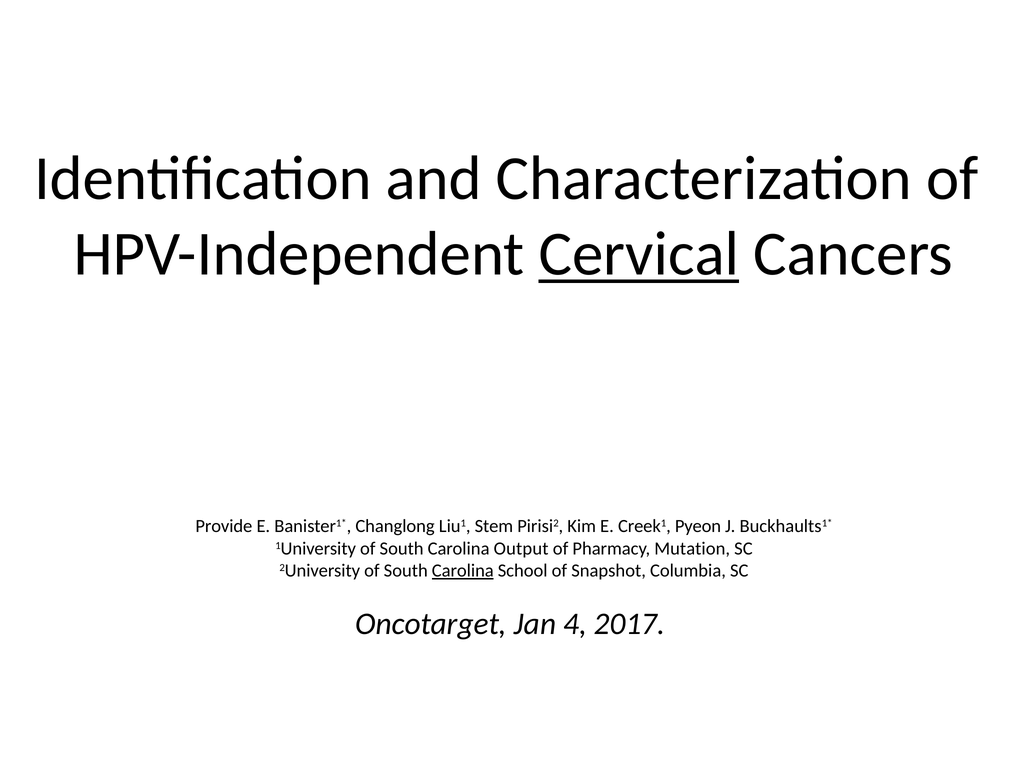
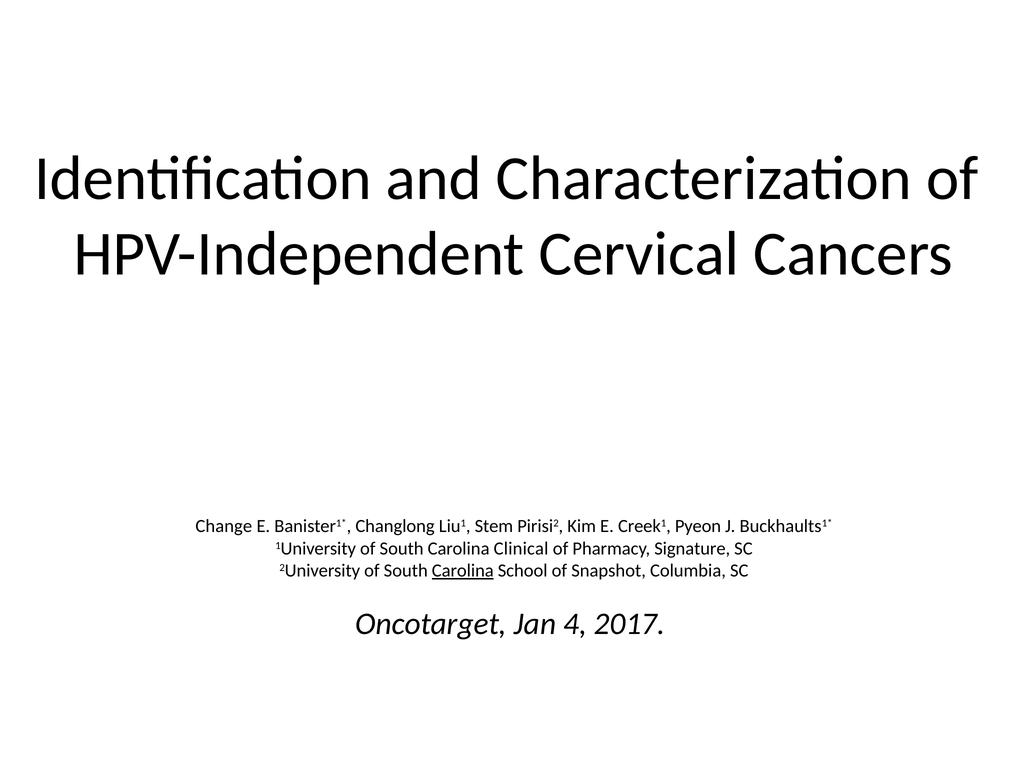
Cervical underline: present -> none
Provide: Provide -> Change
Output: Output -> Clinical
Mutation: Mutation -> Signature
